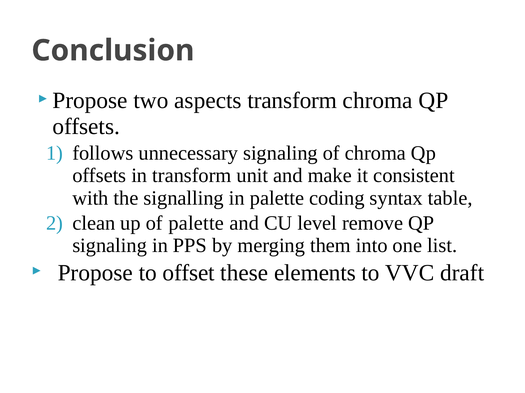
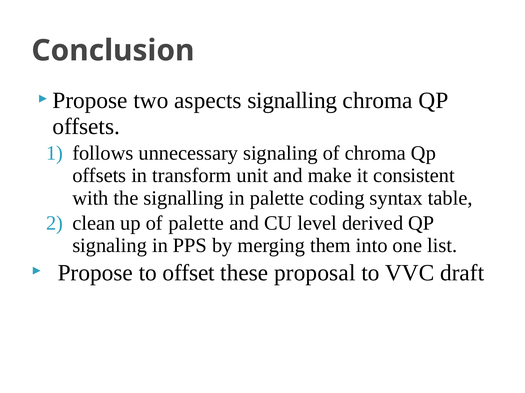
aspects transform: transform -> signalling
remove: remove -> derived
elements: elements -> proposal
